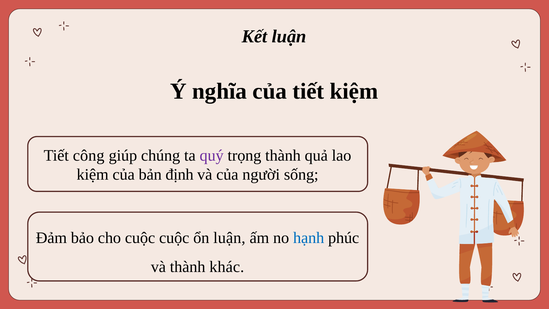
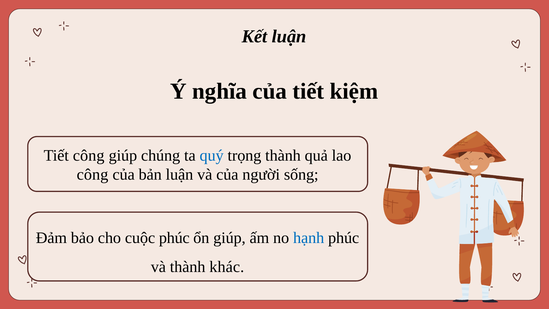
quý colour: purple -> blue
kiệm at (93, 175): kiệm -> công
bản định: định -> luận
cuộc cuộc: cuộc -> phúc
ổn luận: luận -> giúp
